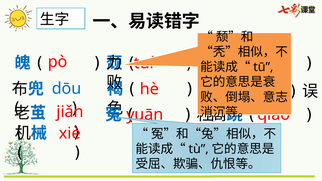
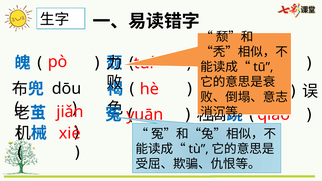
dōu colour: blue -> black
